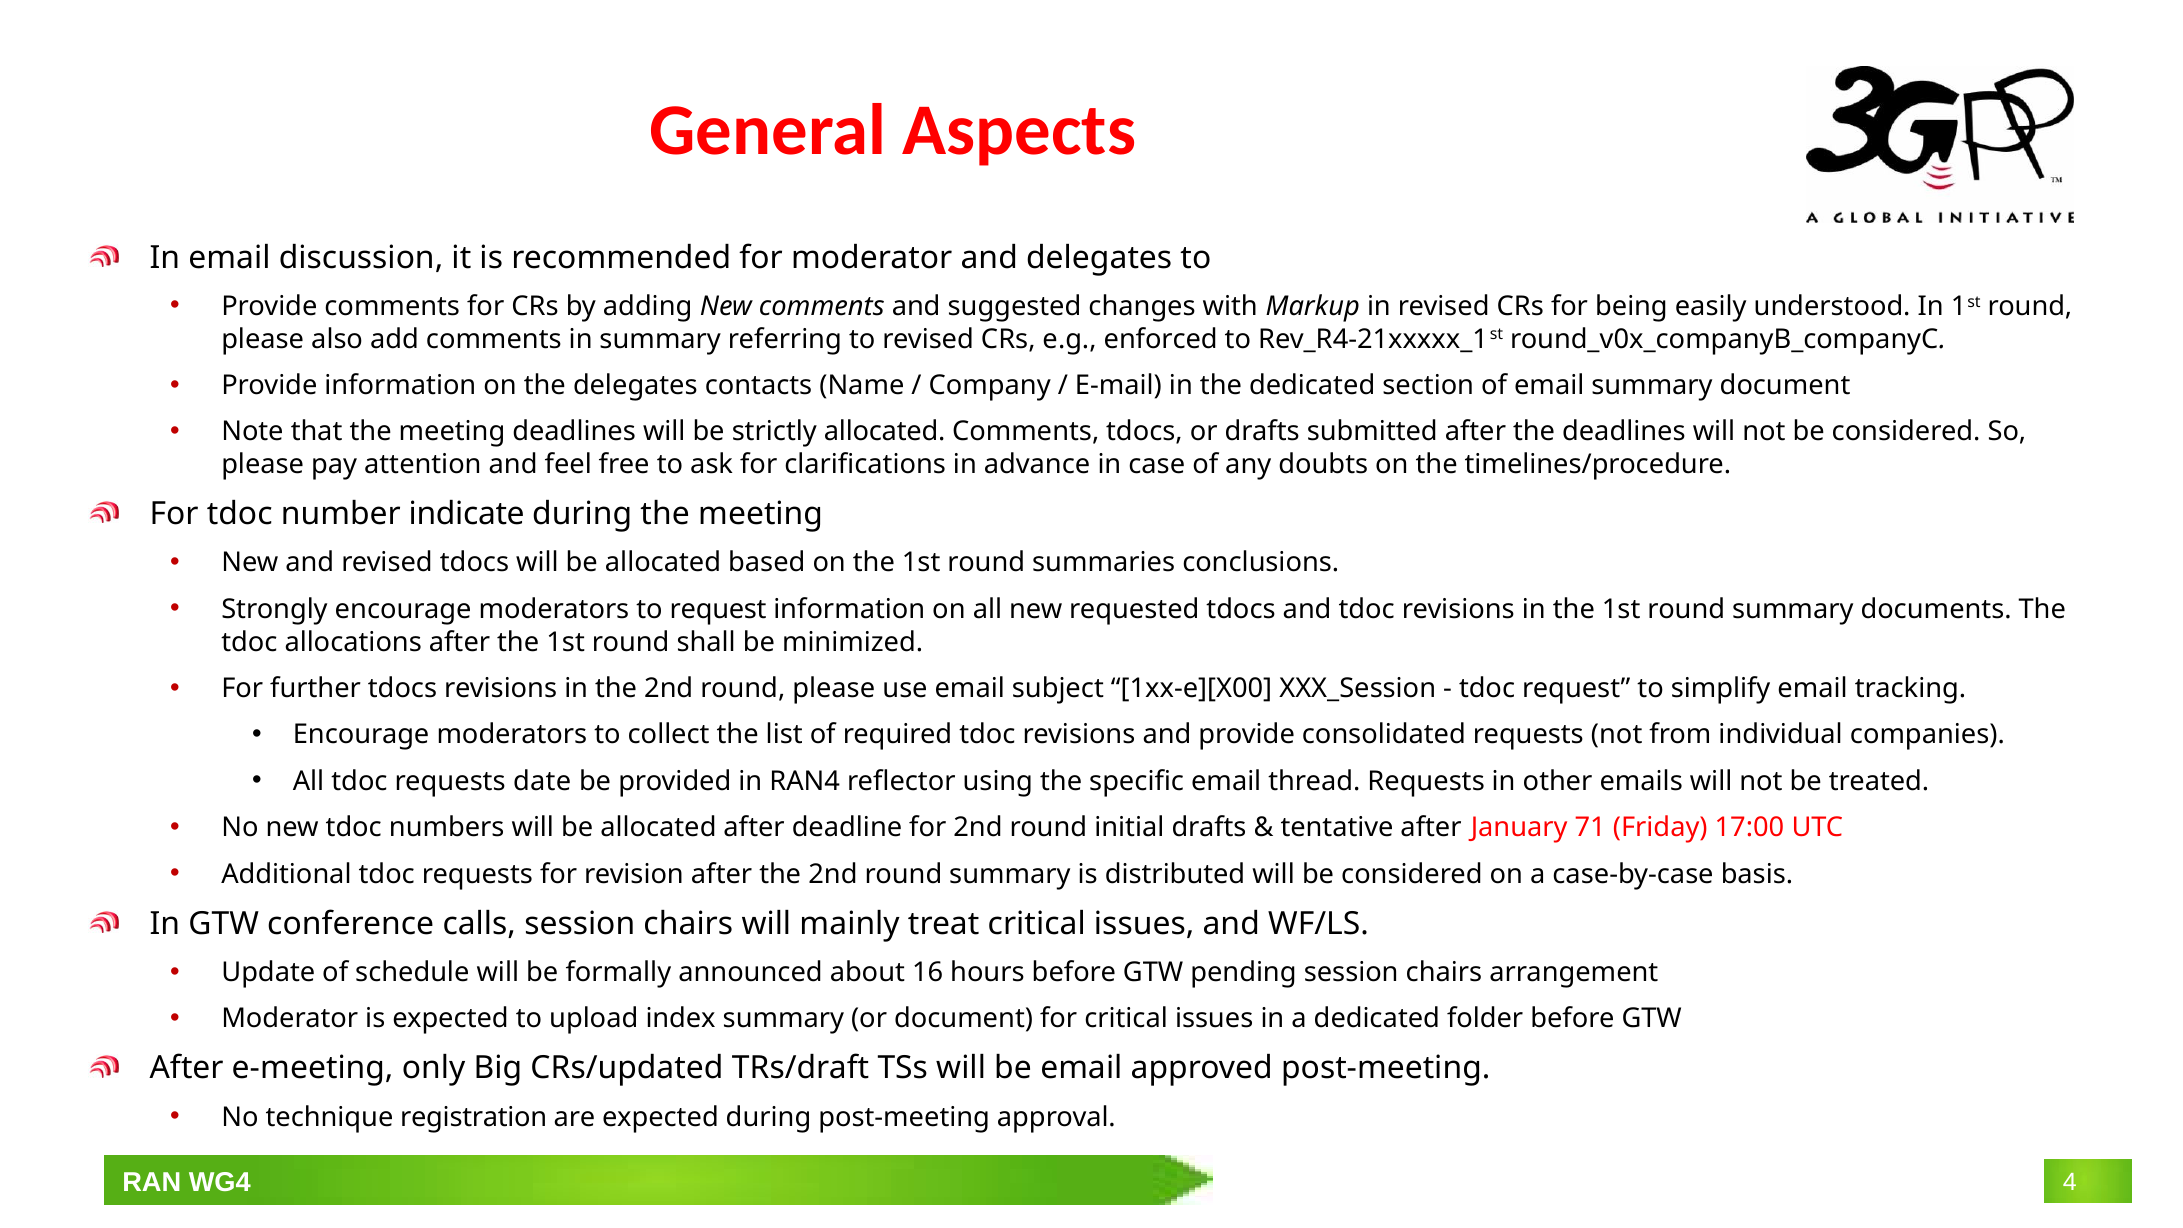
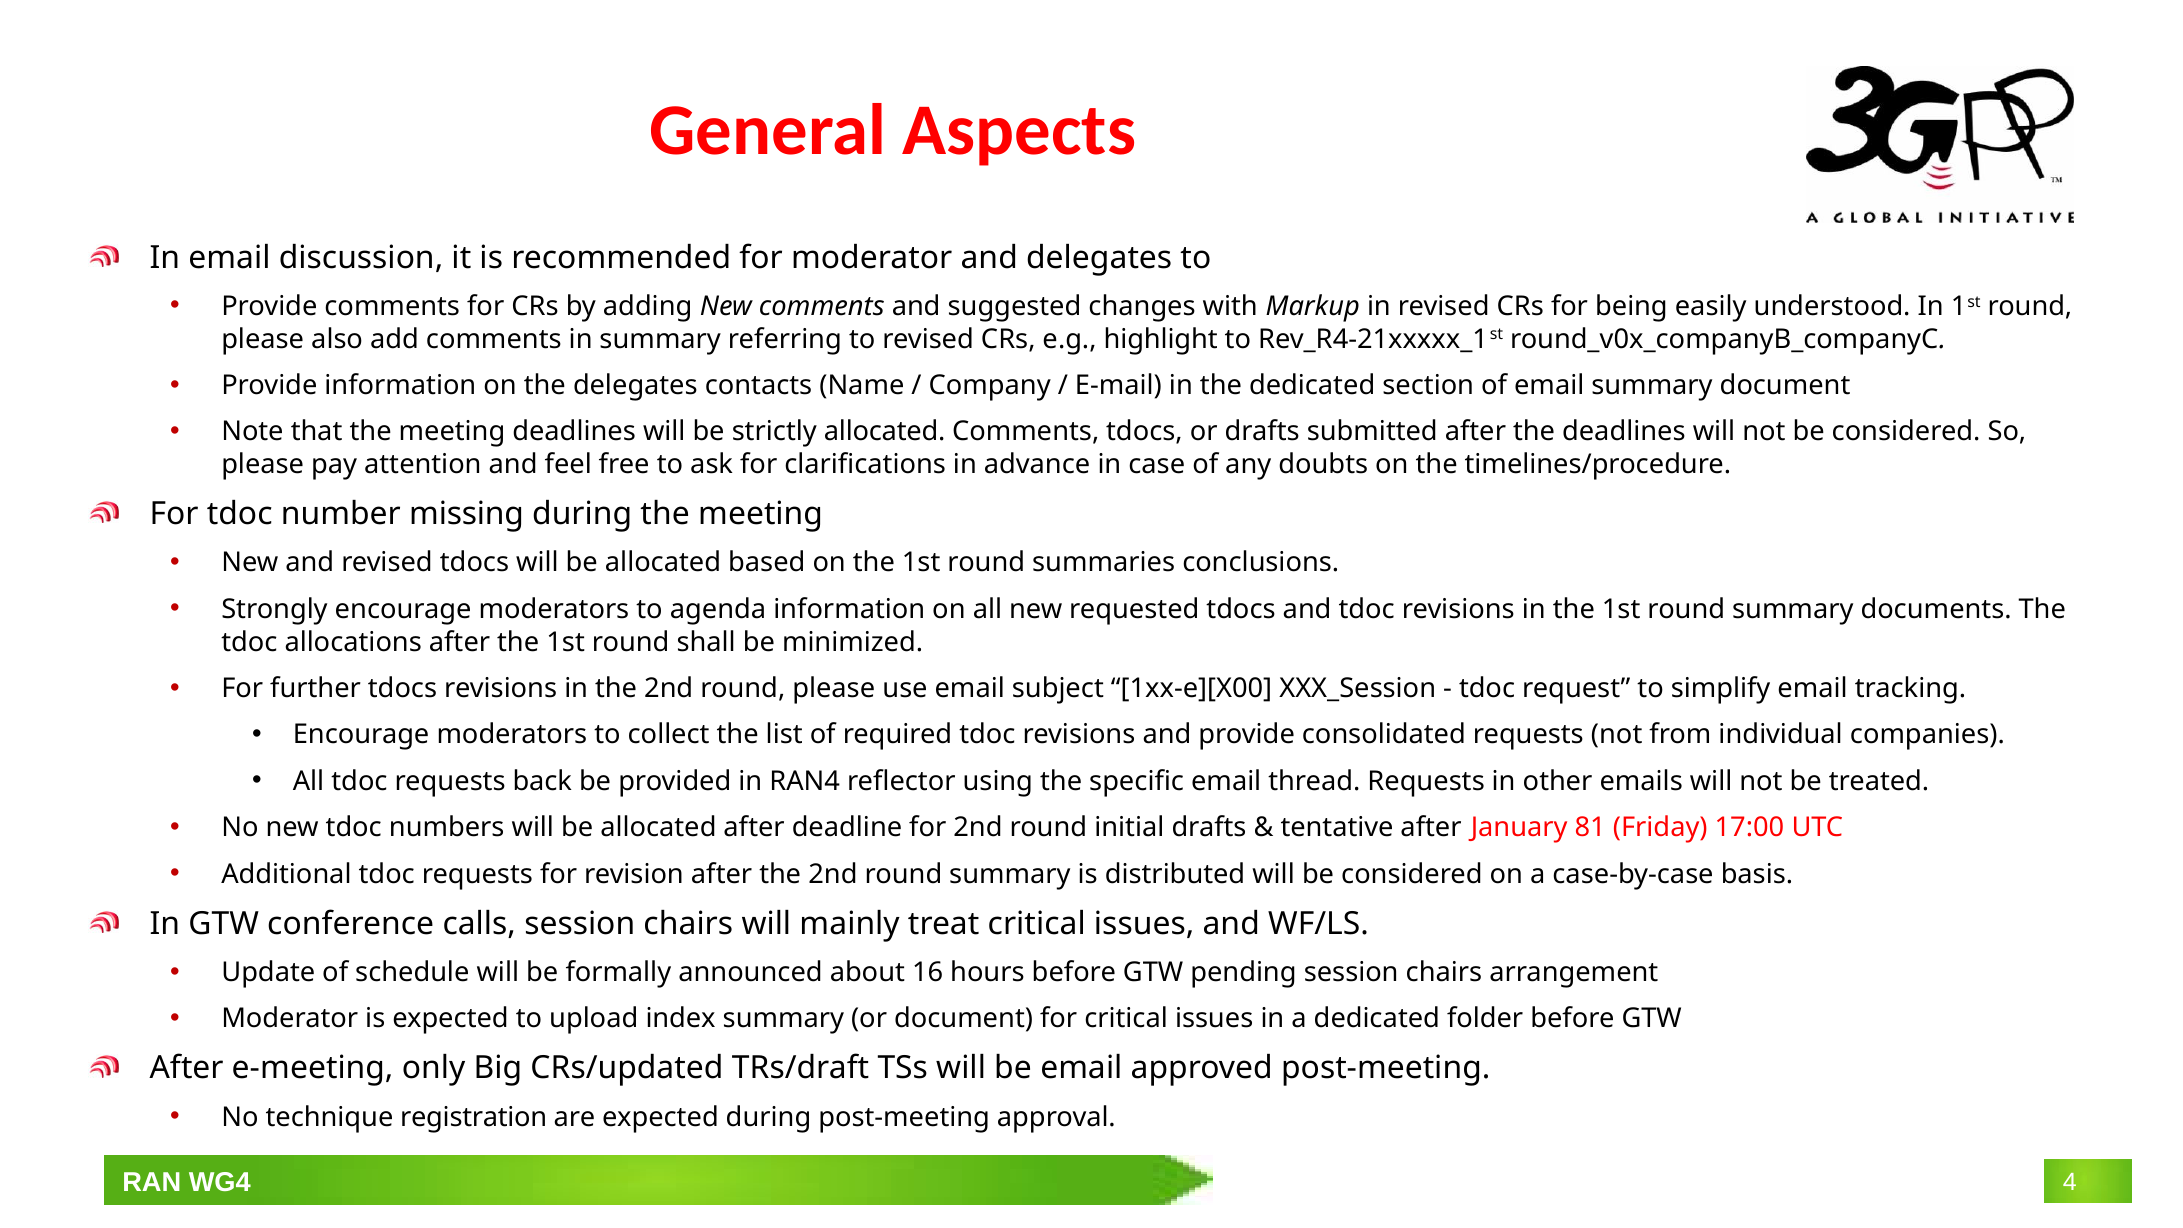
enforced: enforced -> highlight
indicate: indicate -> missing
to request: request -> agenda
date: date -> back
71: 71 -> 81
